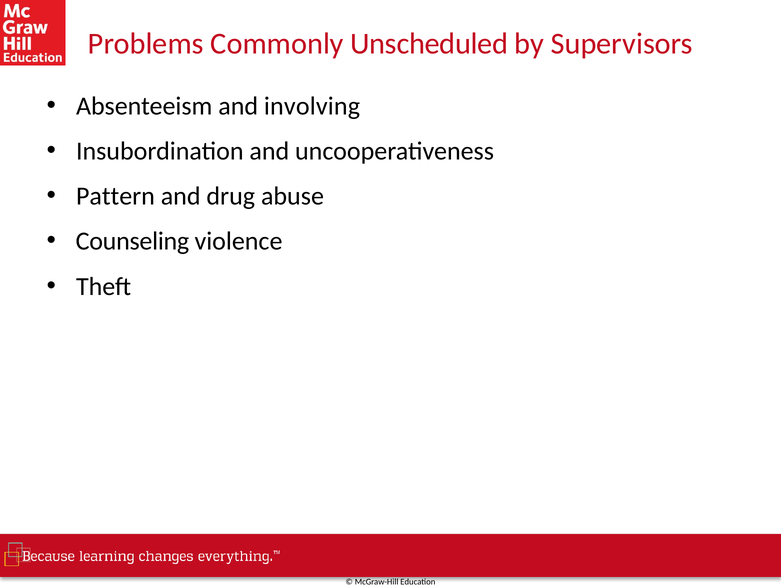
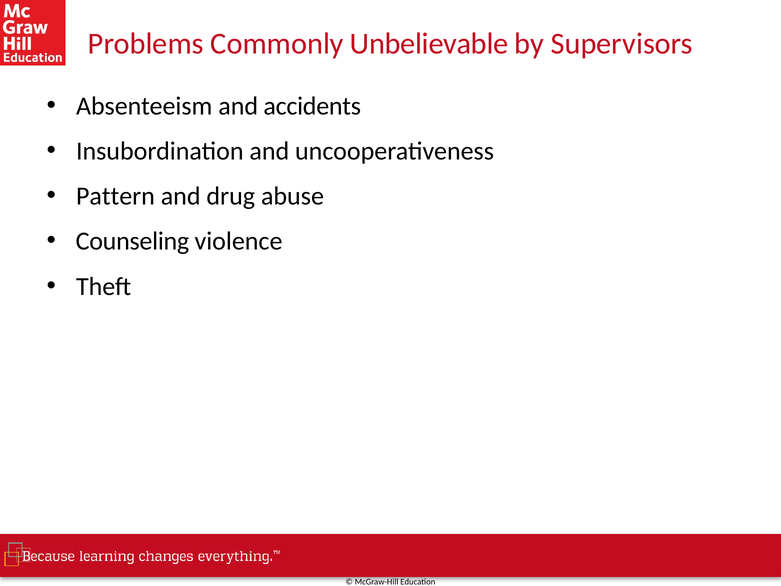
Unscheduled: Unscheduled -> Unbelievable
involving: involving -> accidents
